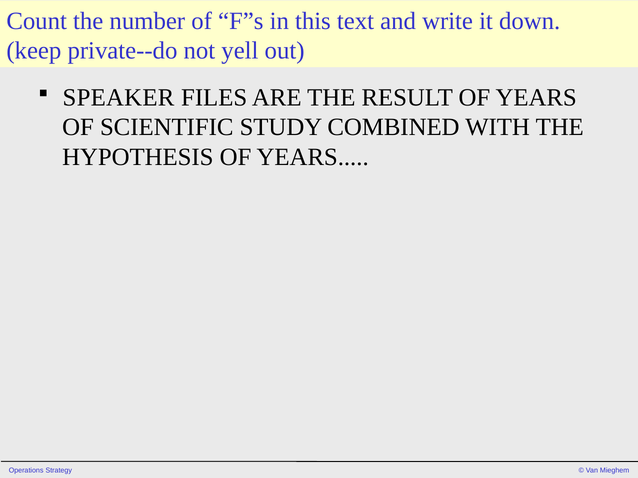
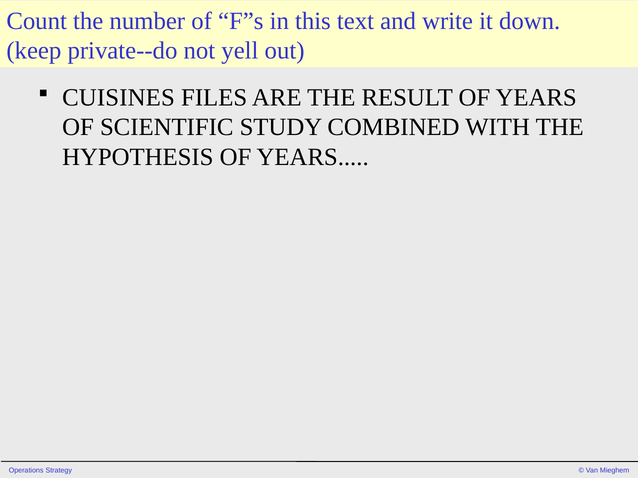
SPEAKER: SPEAKER -> CUISINES
